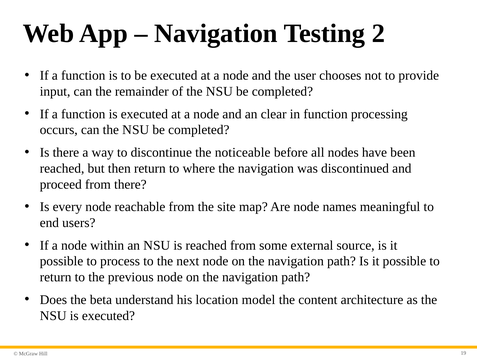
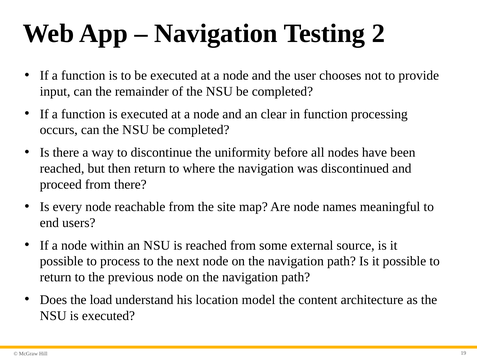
noticeable: noticeable -> uniformity
beta: beta -> load
